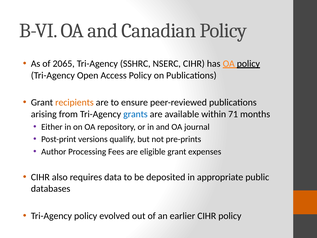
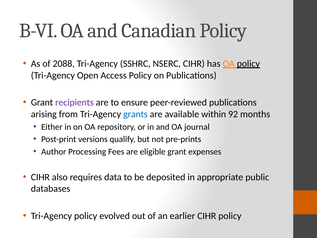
2065: 2065 -> 2088
recipients colour: orange -> purple
71: 71 -> 92
